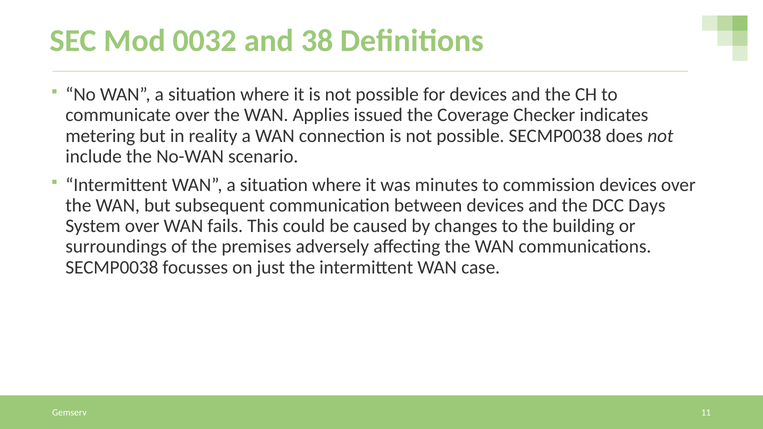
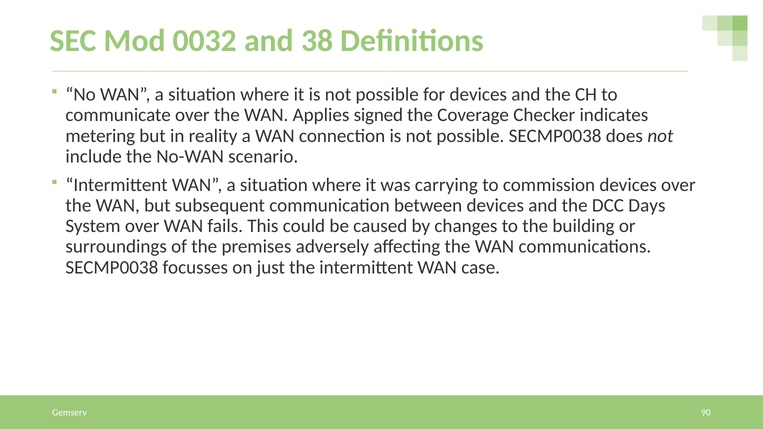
issued: issued -> signed
minutes: minutes -> carrying
11: 11 -> 90
